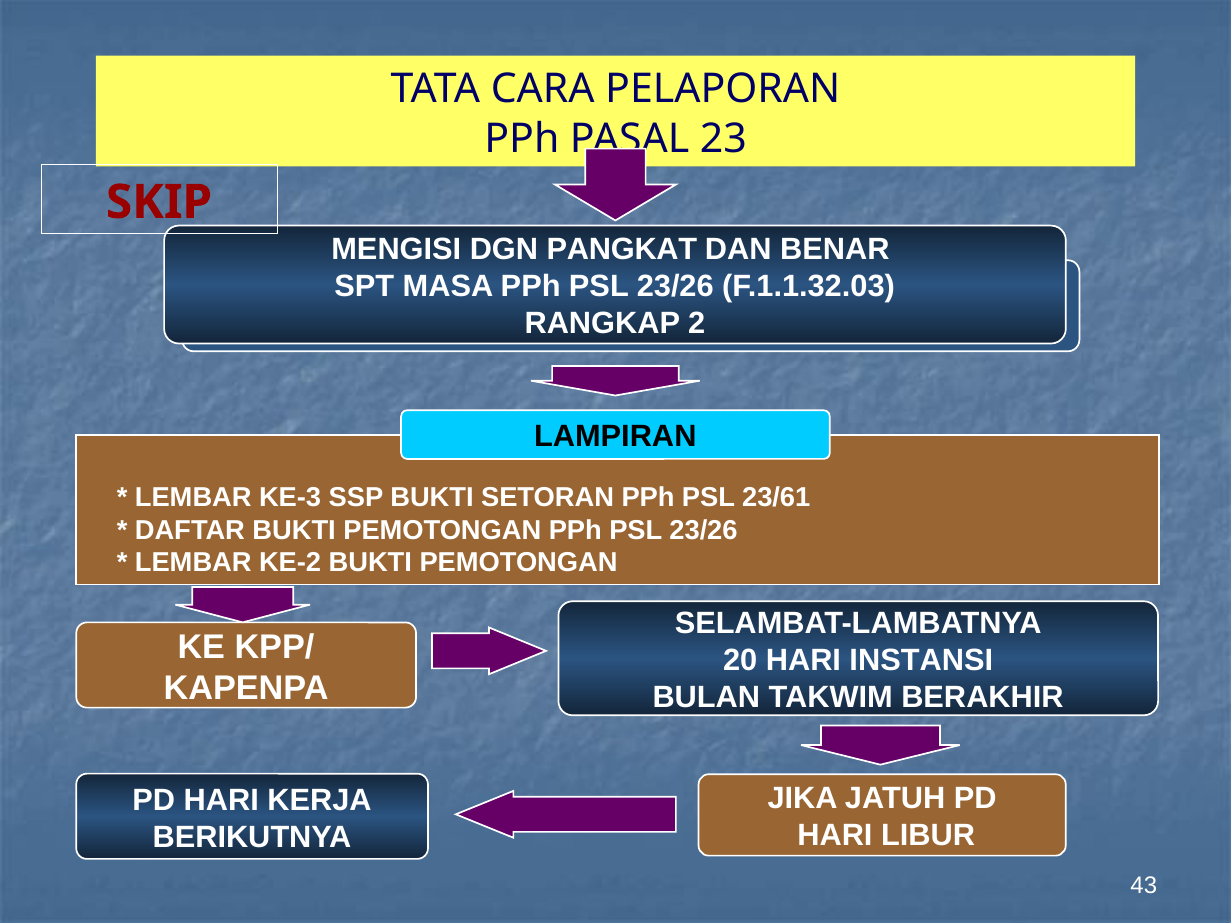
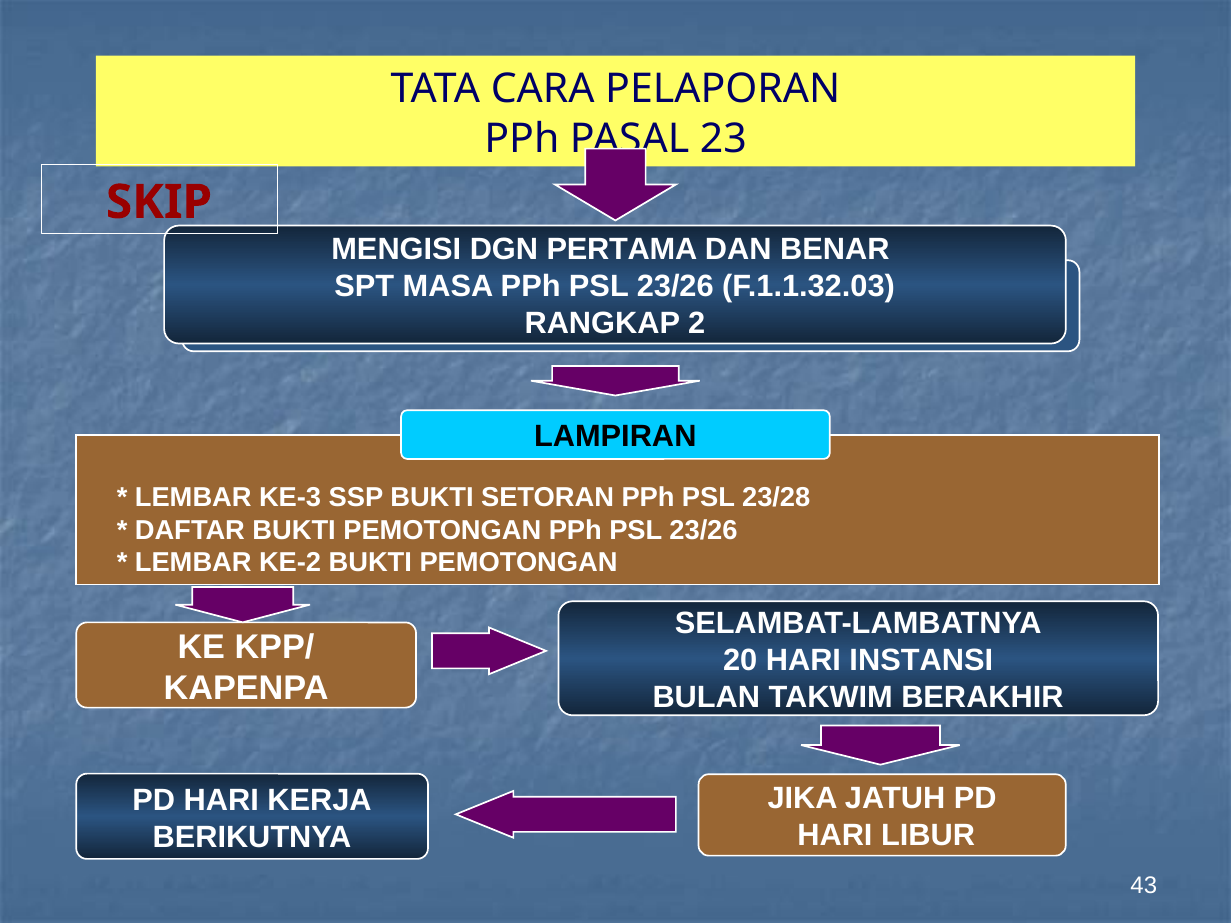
PANGKAT: PANGKAT -> PERTAMA
23/61: 23/61 -> 23/28
